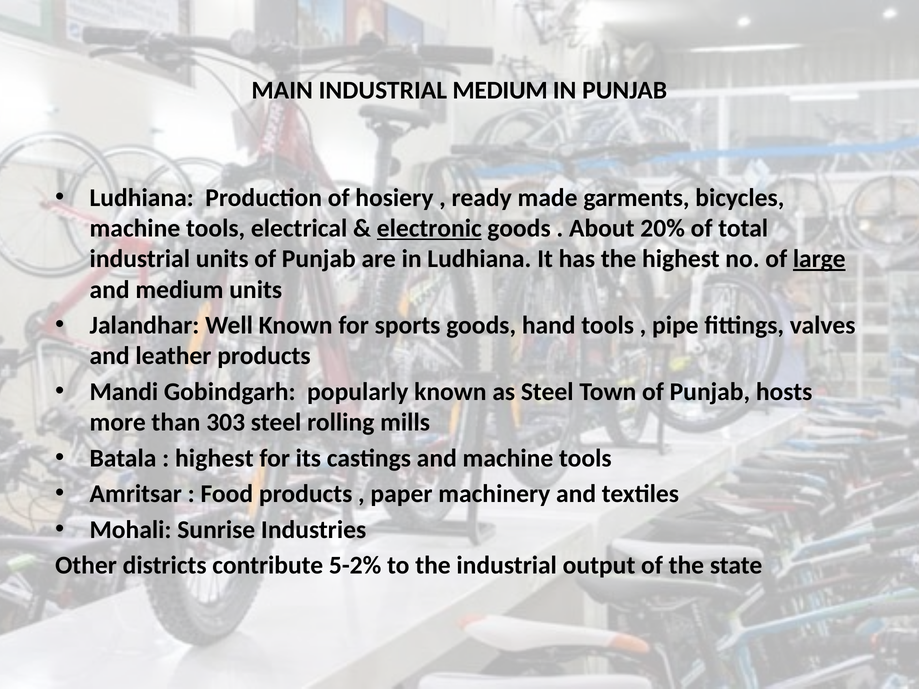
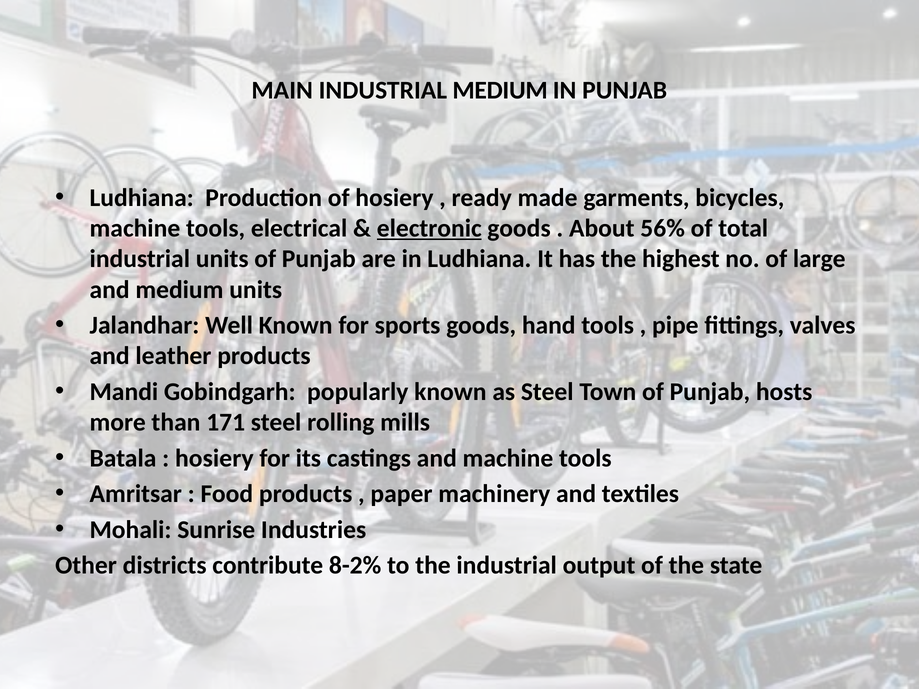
20%: 20% -> 56%
large underline: present -> none
303: 303 -> 171
highest at (214, 458): highest -> hosiery
5-2%: 5-2% -> 8-2%
